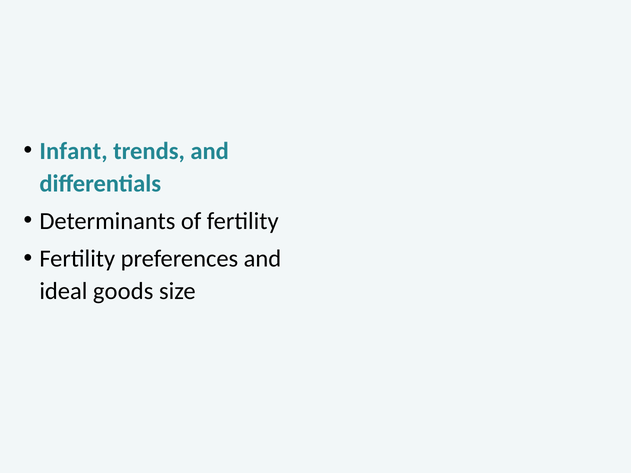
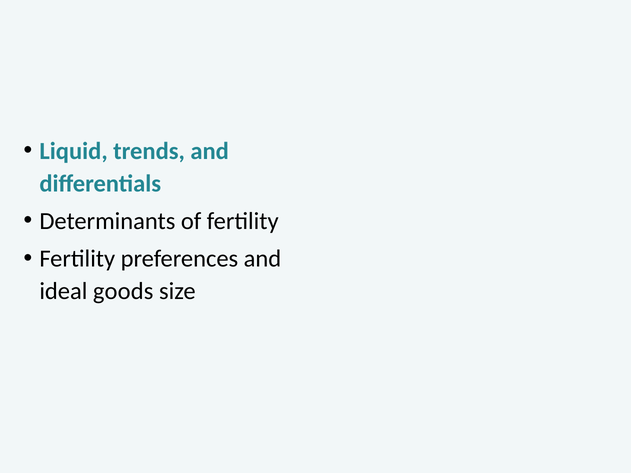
Infant: Infant -> Liquid
